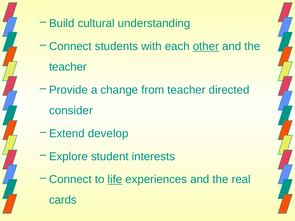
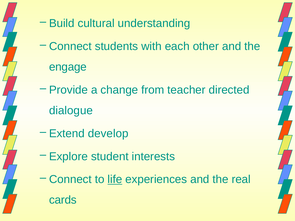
other underline: present -> none
teacher at (68, 67): teacher -> engage
consider: consider -> dialogue
